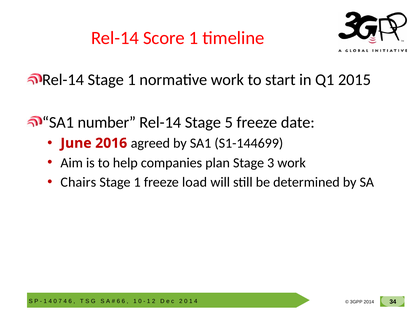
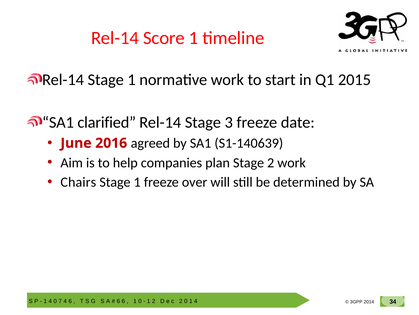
number: number -> clarified
5: 5 -> 3
S1-144699: S1-144699 -> S1-140639
Stage 3: 3 -> 2
load: load -> over
